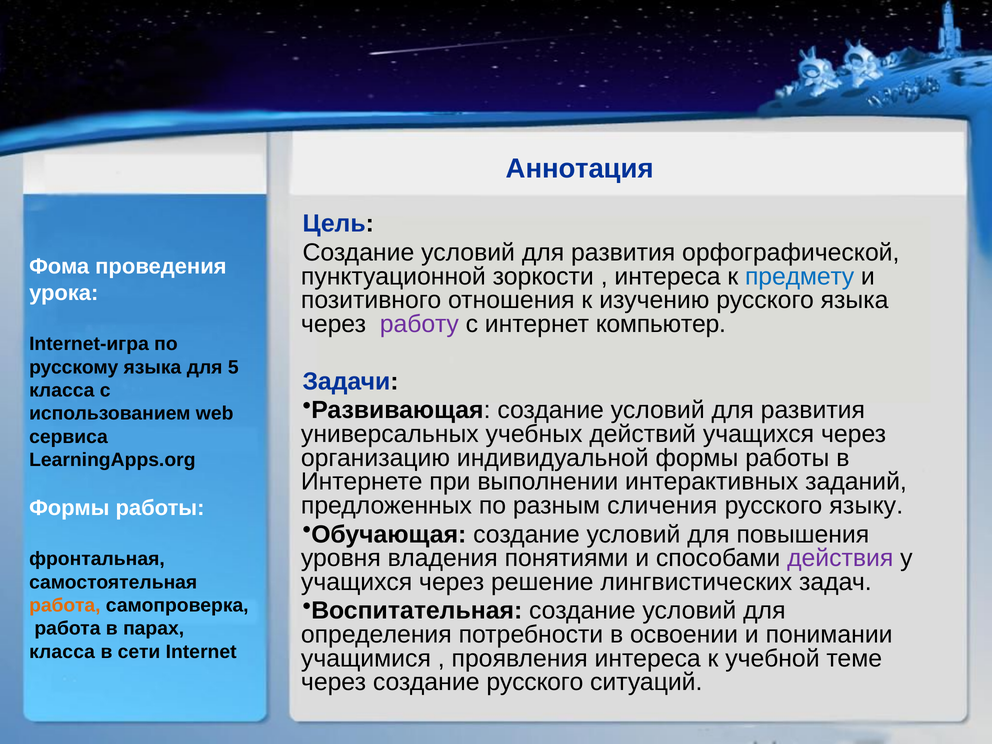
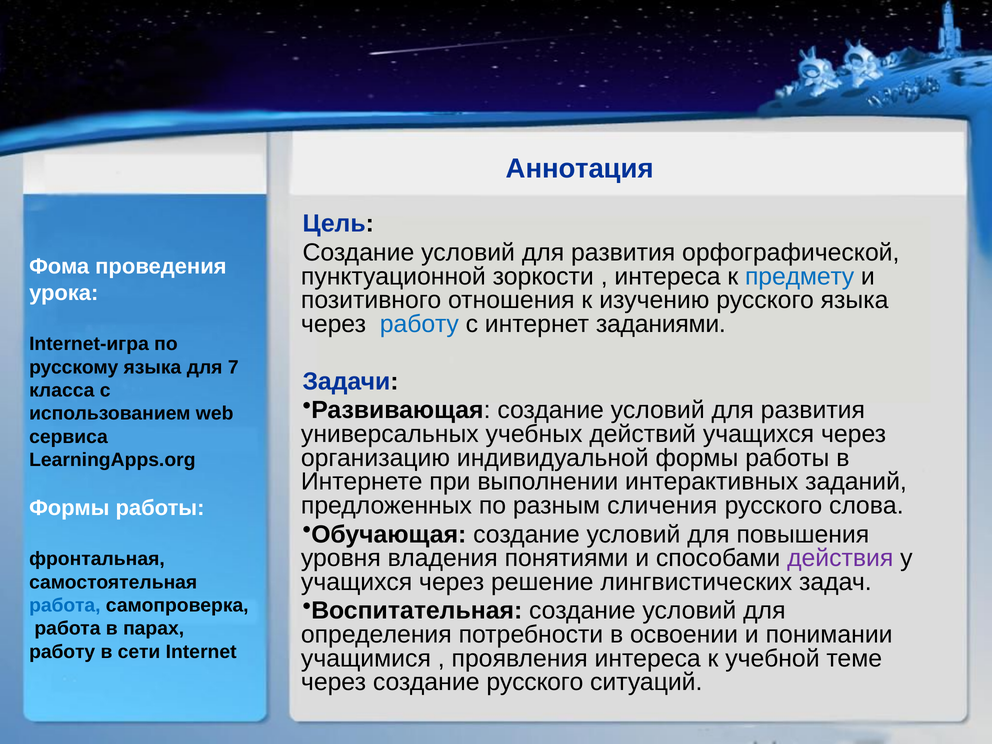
работу at (419, 324) colour: purple -> blue
компьютер: компьютер -> заданиями
5: 5 -> 7
языку: языку -> слова
работа at (65, 605) colour: orange -> blue
класса at (62, 652): класса -> работу
